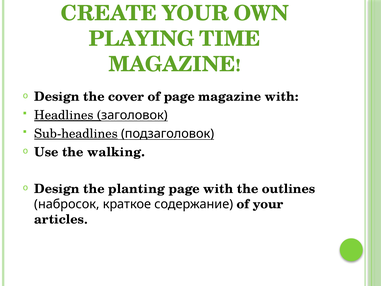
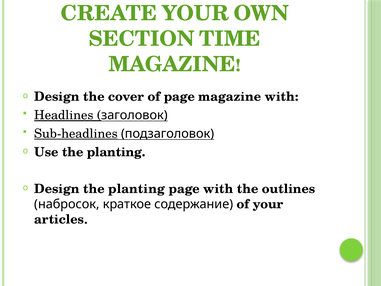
PLAYING: PLAYING -> SECTION
Use the walking: walking -> planting
